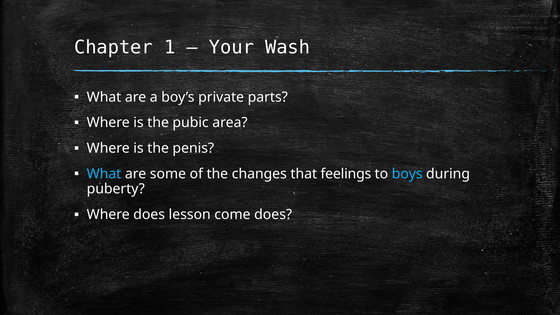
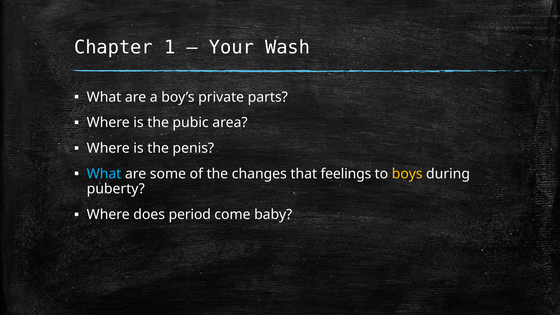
boys colour: light blue -> yellow
lesson: lesson -> period
come does: does -> baby
